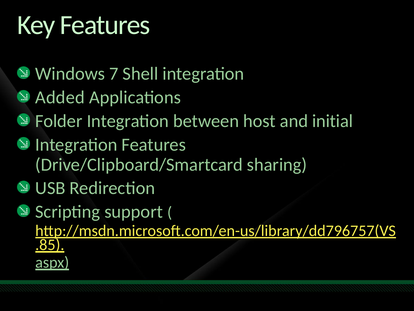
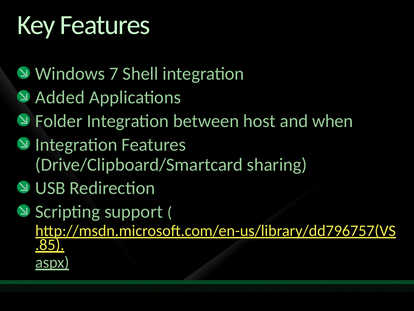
initial: initial -> when
